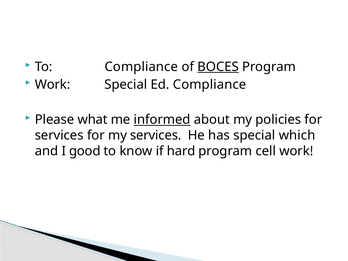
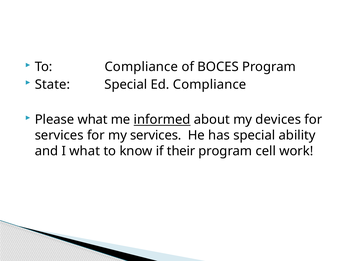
BOCES underline: present -> none
Work at (53, 84): Work -> State
policies: policies -> devices
which: which -> ability
I good: good -> what
hard: hard -> their
